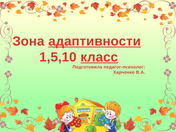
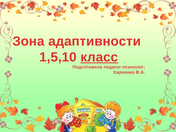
адаптивности underline: present -> none
